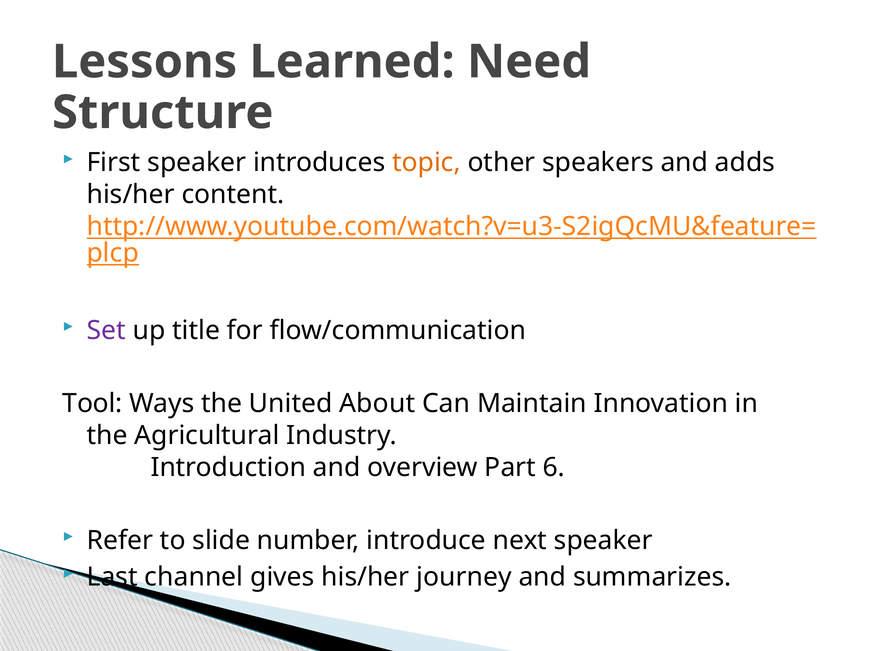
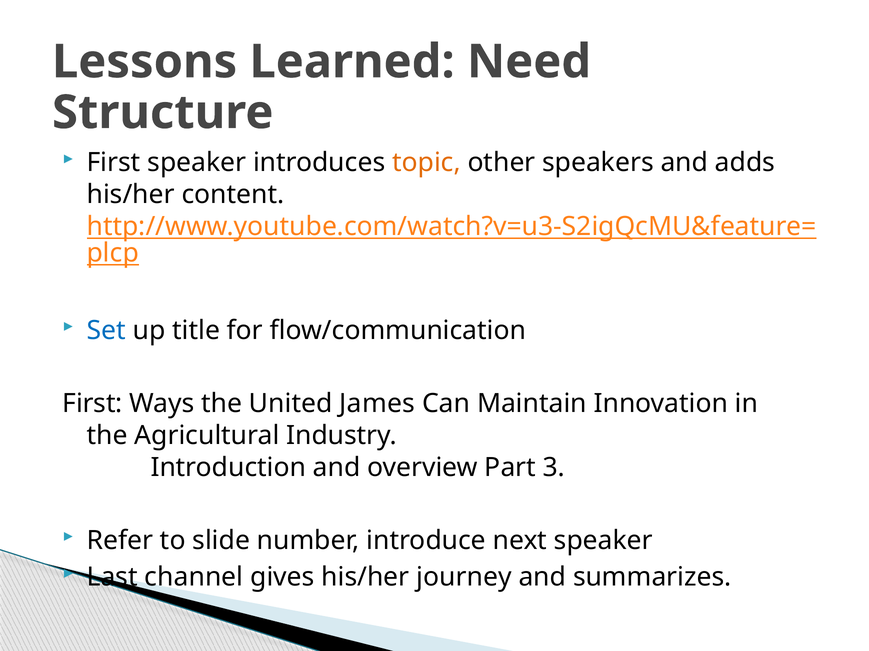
Set colour: purple -> blue
Tool at (92, 404): Tool -> First
About: About -> James
6: 6 -> 3
